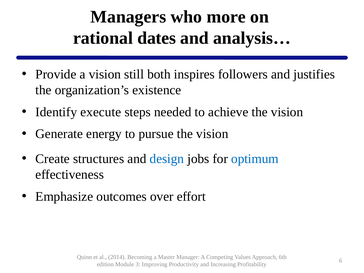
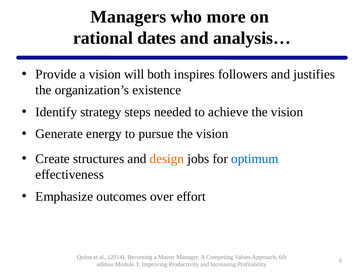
still: still -> will
execute: execute -> strategy
design colour: blue -> orange
